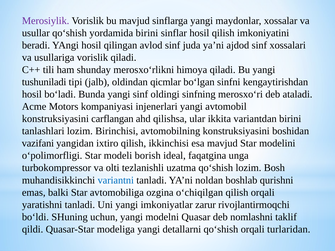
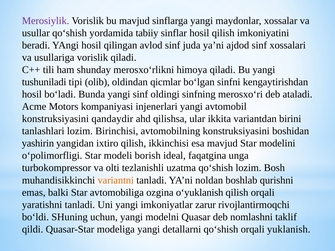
yordamida birini: birini -> tabiiy
jalb: jalb -> olib
carflangan: carflangan -> qandaydir
vazifani: vazifani -> yashirin
variantni colour: blue -> orange
o‘chiqilgan: o‘chiqilgan -> o‘yuklanish
turlaridan: turlaridan -> yuklanish
